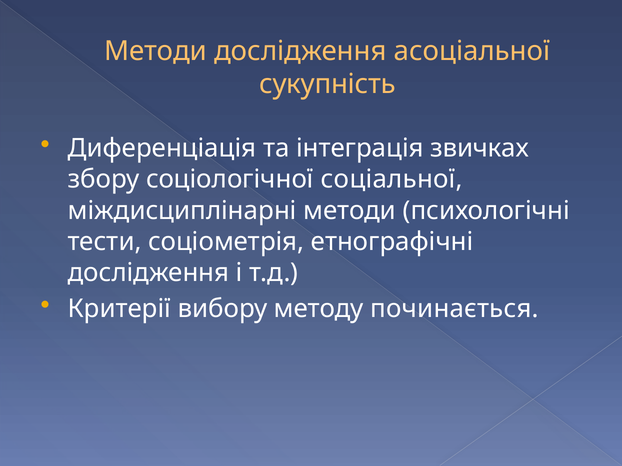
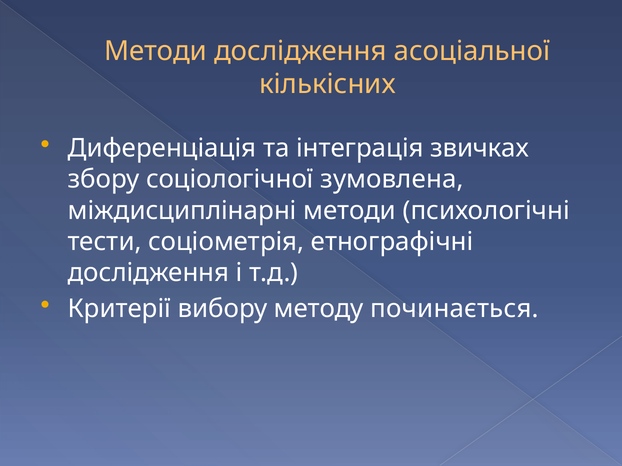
сукупність: сукупність -> кількісних
соціальної: соціальної -> зумовлена
